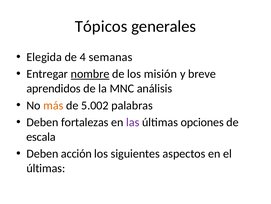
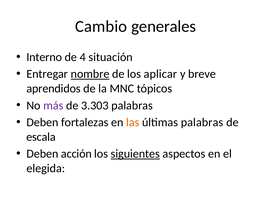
Tópicos: Tópicos -> Cambio
Elegida: Elegida -> Interno
semanas: semanas -> situación
misión: misión -> aplicar
análisis: análisis -> tópicos
más colour: orange -> purple
5.002: 5.002 -> 3.303
las colour: purple -> orange
últimas opciones: opciones -> palabras
siguientes underline: none -> present
últimas at (46, 168): últimas -> elegida
